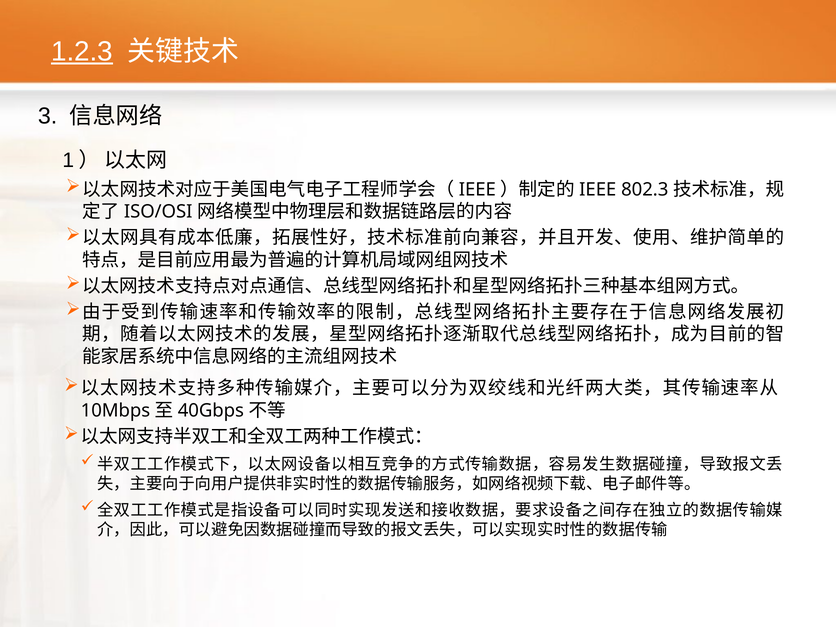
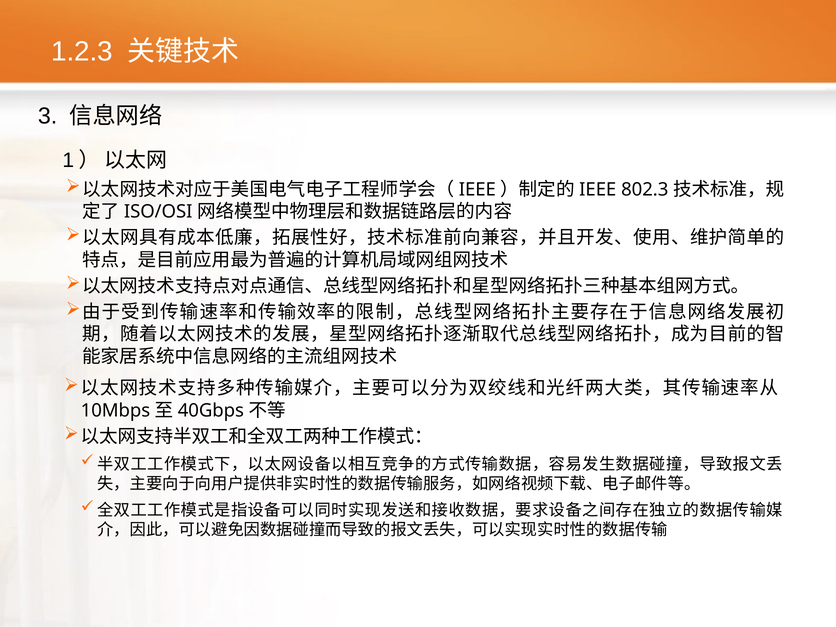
1.2.3 underline: present -> none
